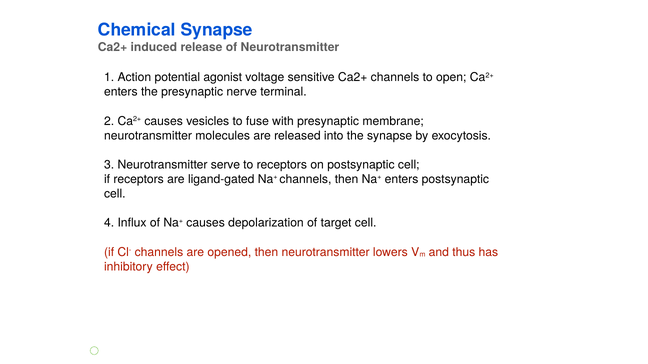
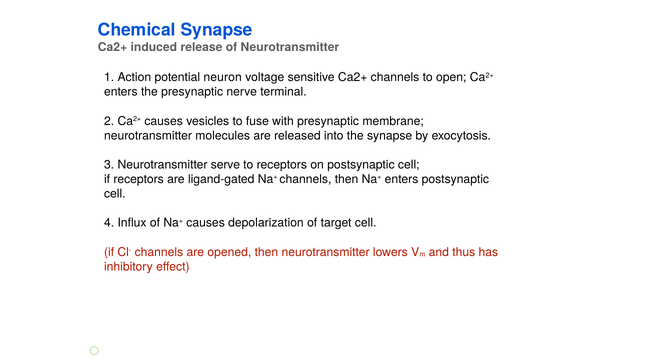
agonist: agonist -> neuron
